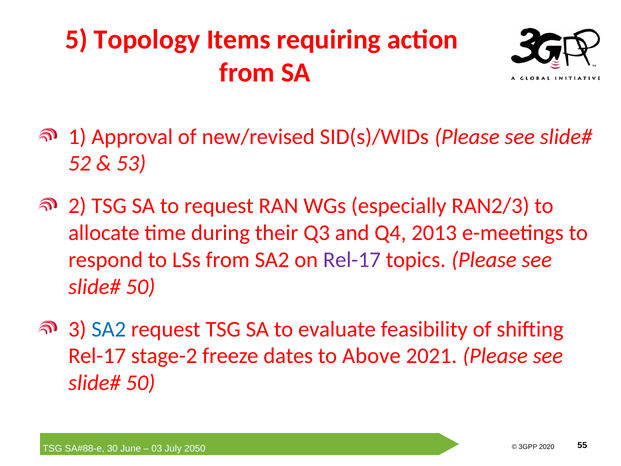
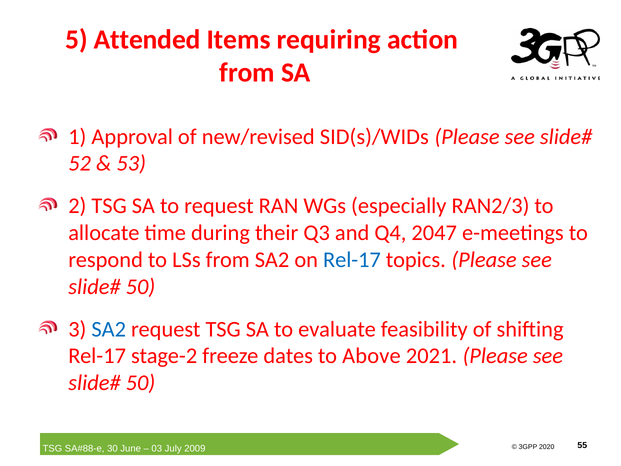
Topology: Topology -> Attended
2013: 2013 -> 2047
Rel-17 at (352, 260) colour: purple -> blue
2050: 2050 -> 2009
